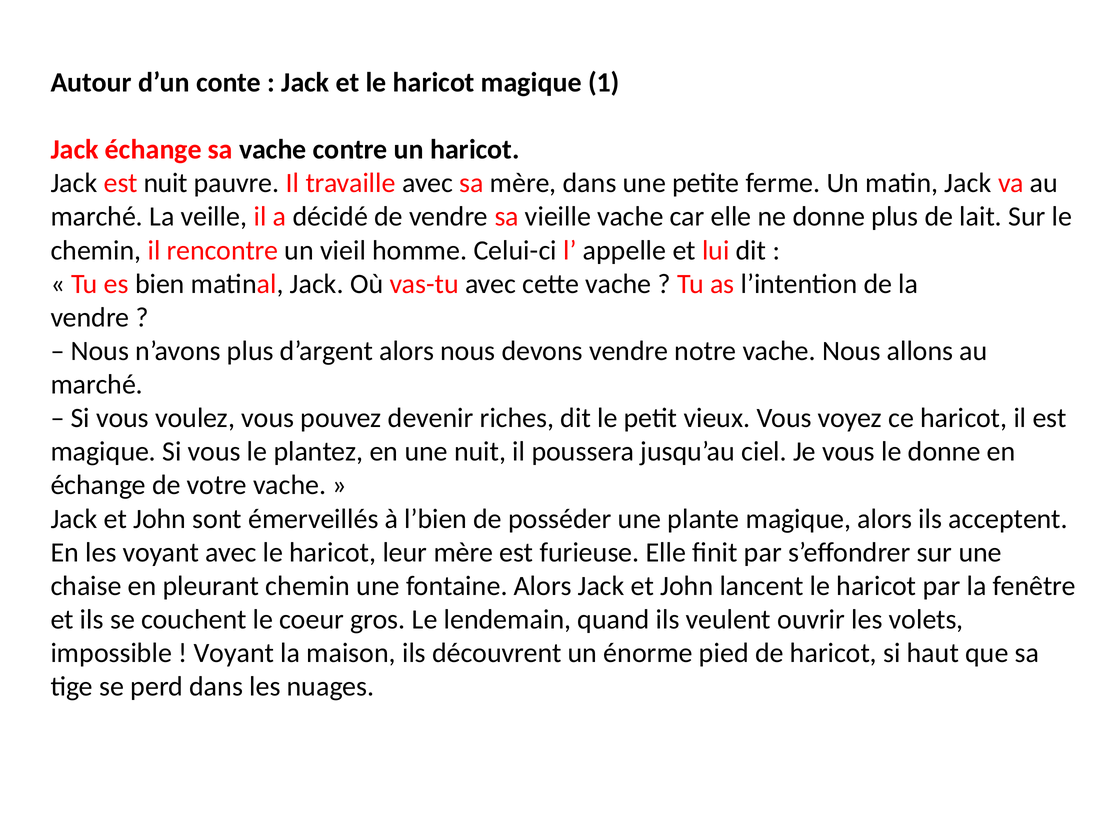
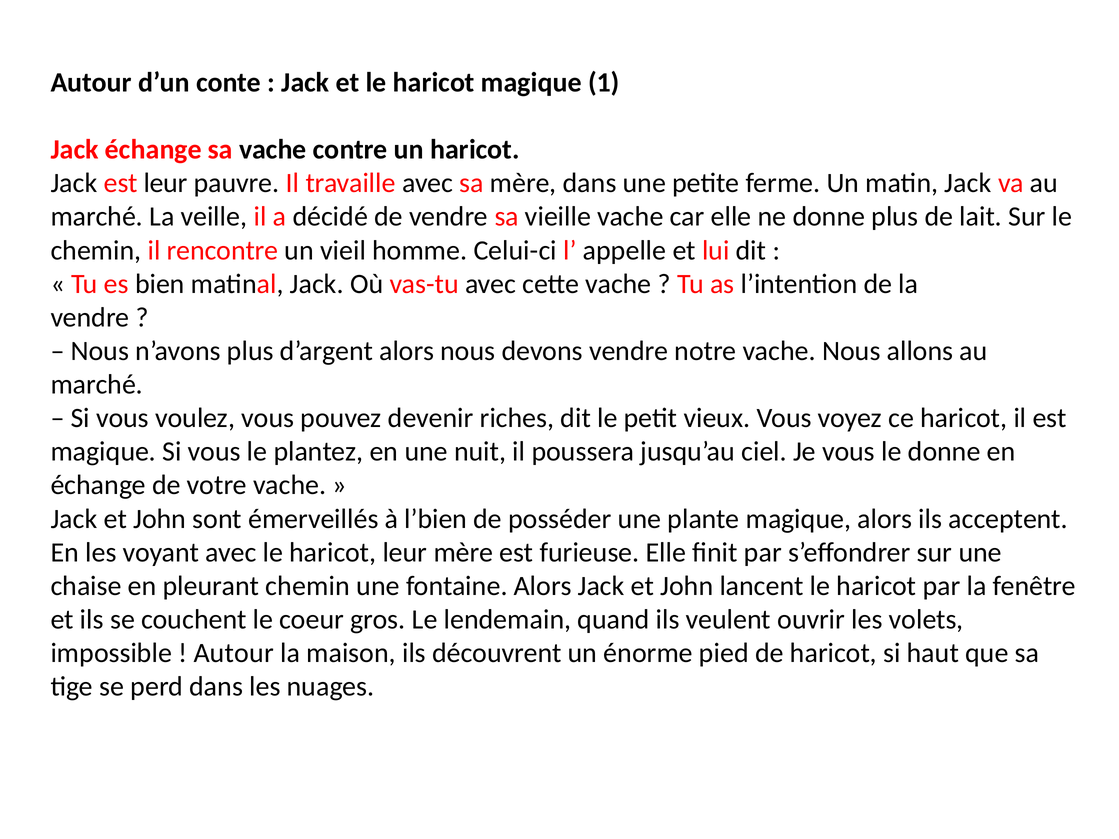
est nuit: nuit -> leur
Voyant at (234, 653): Voyant -> Autour
